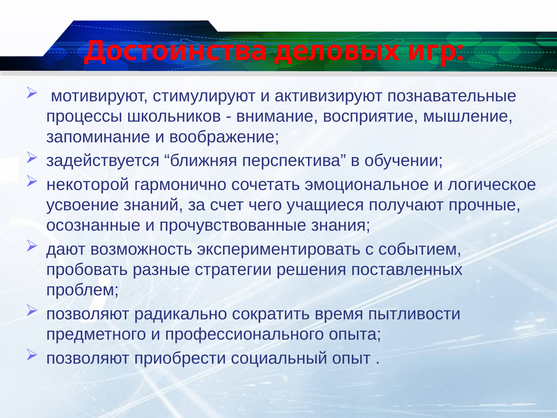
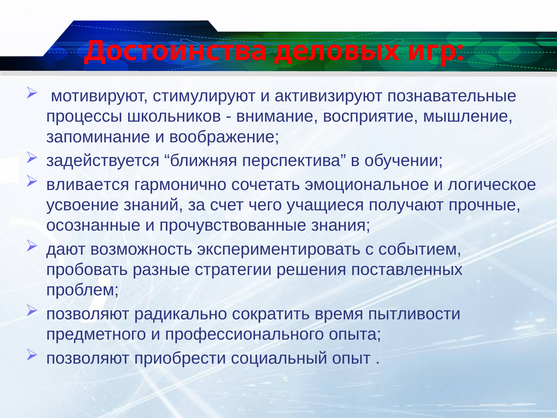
некоторой: некоторой -> вливается
